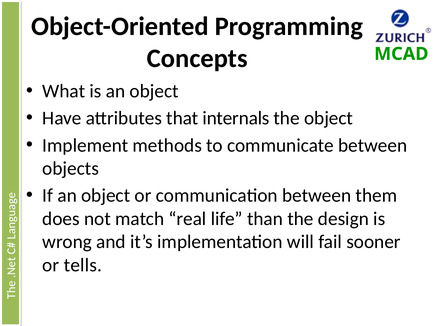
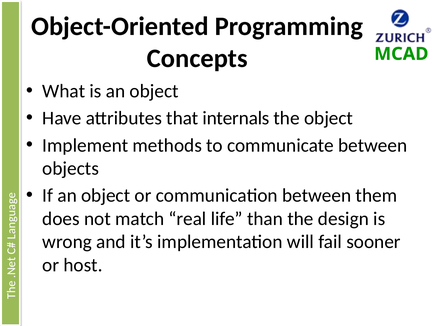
tells: tells -> host
